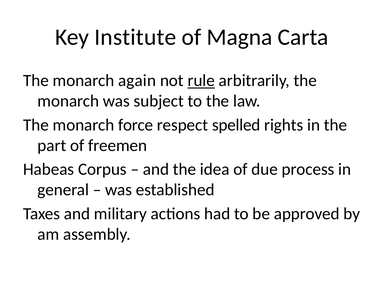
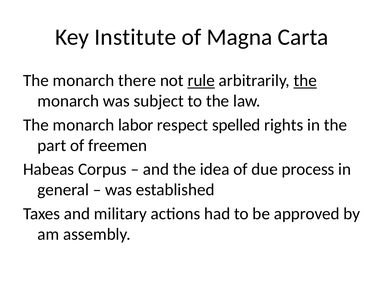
again: again -> there
the at (305, 81) underline: none -> present
force: force -> labor
